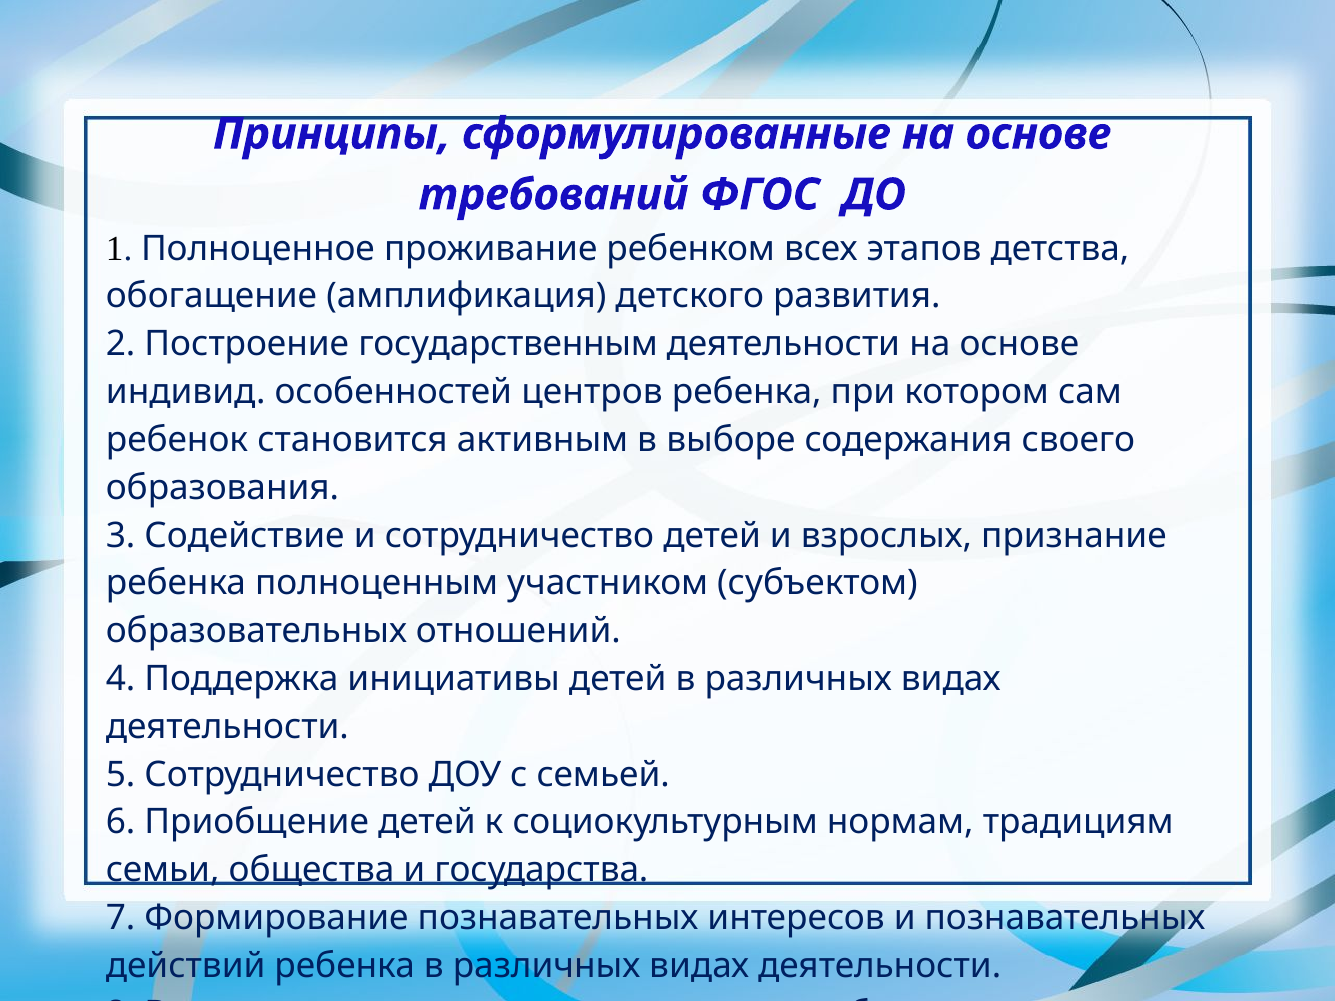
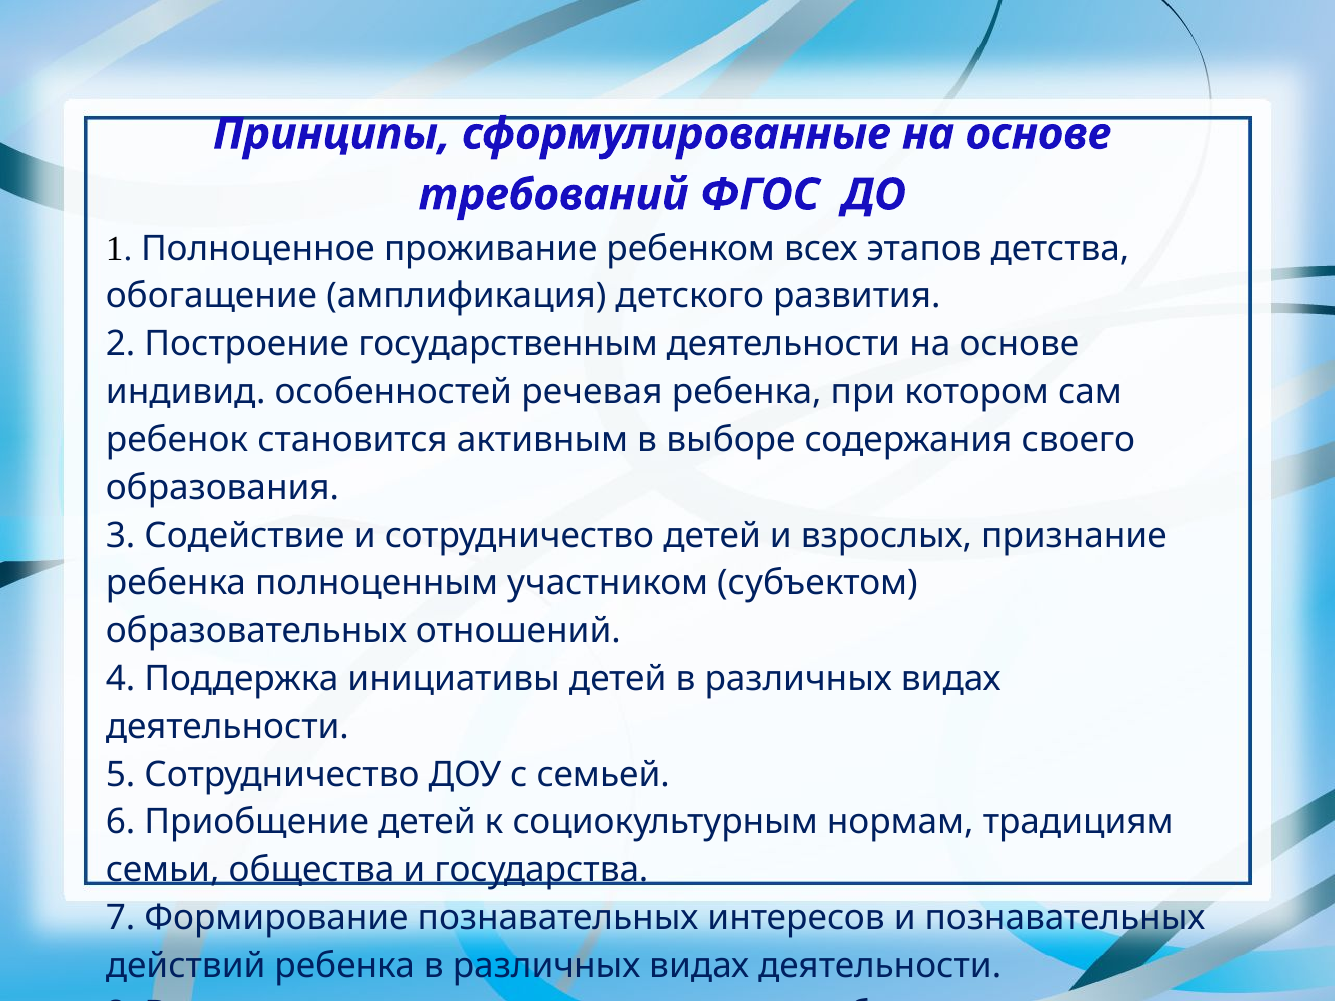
центров: центров -> речевая
